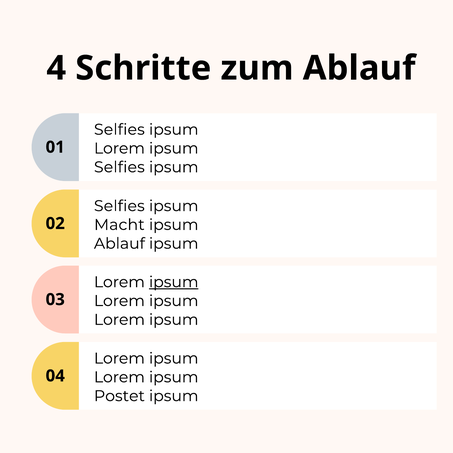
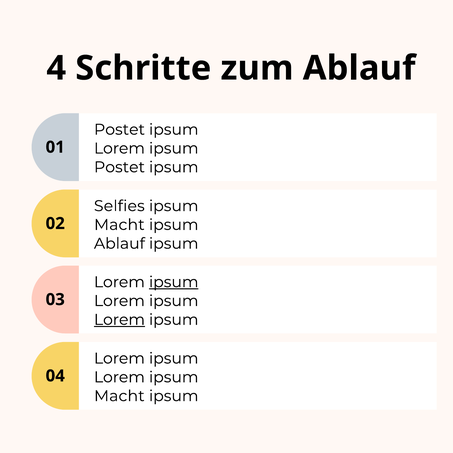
Selfies at (119, 130): Selfies -> Postet
Selfies at (119, 167): Selfies -> Postet
Lorem at (119, 320) underline: none -> present
Postet at (119, 396): Postet -> Macht
